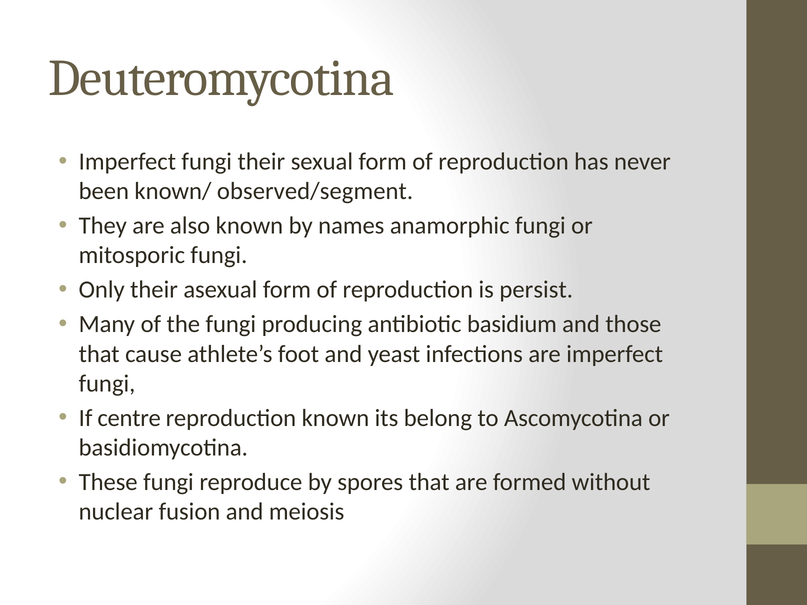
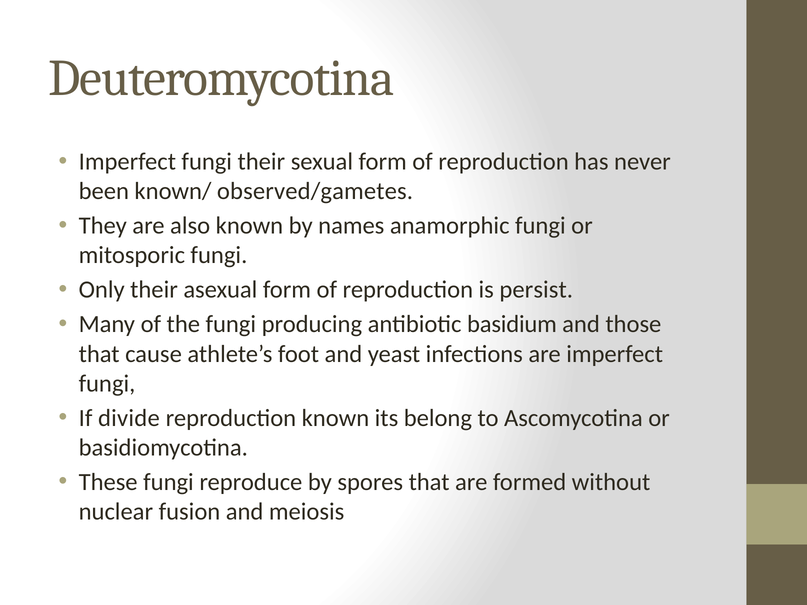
observed/segment: observed/segment -> observed/gametes
centre: centre -> divide
